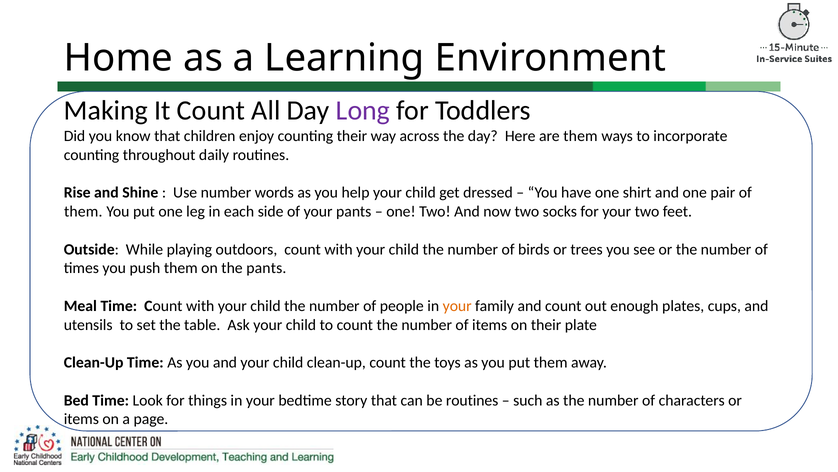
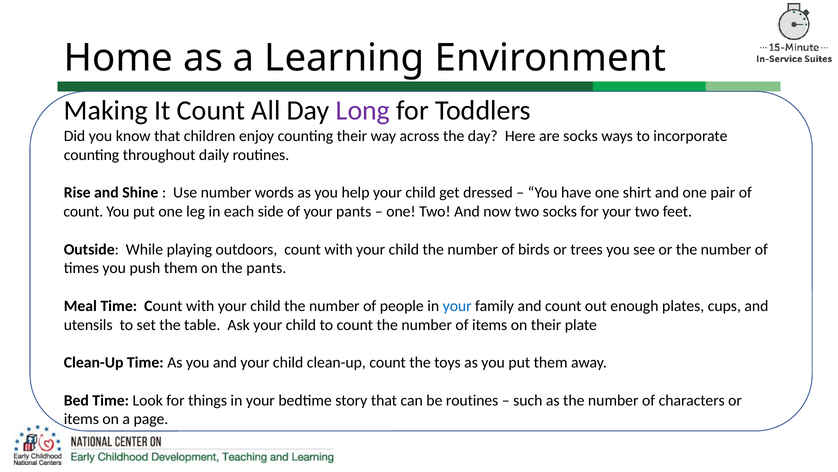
are them: them -> socks
them at (83, 211): them -> count
your at (457, 306) colour: orange -> blue
